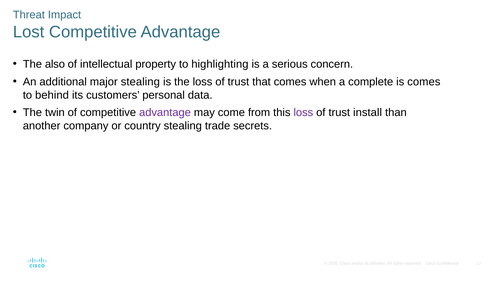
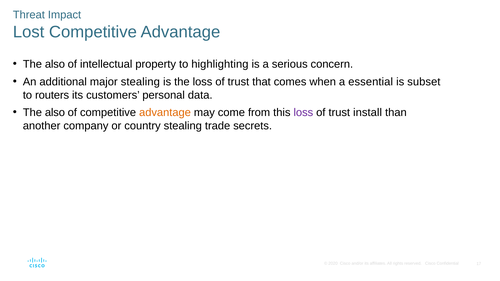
complete: complete -> essential
is comes: comes -> subset
behind: behind -> routers
twin at (55, 113): twin -> also
advantage at (165, 113) colour: purple -> orange
